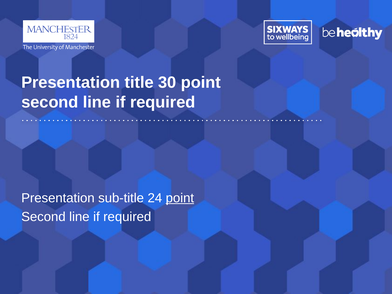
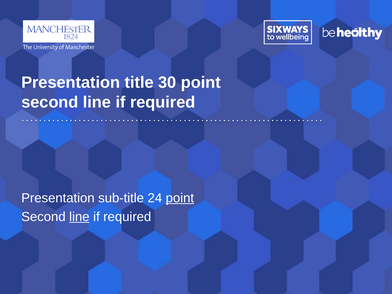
line at (79, 217) underline: none -> present
